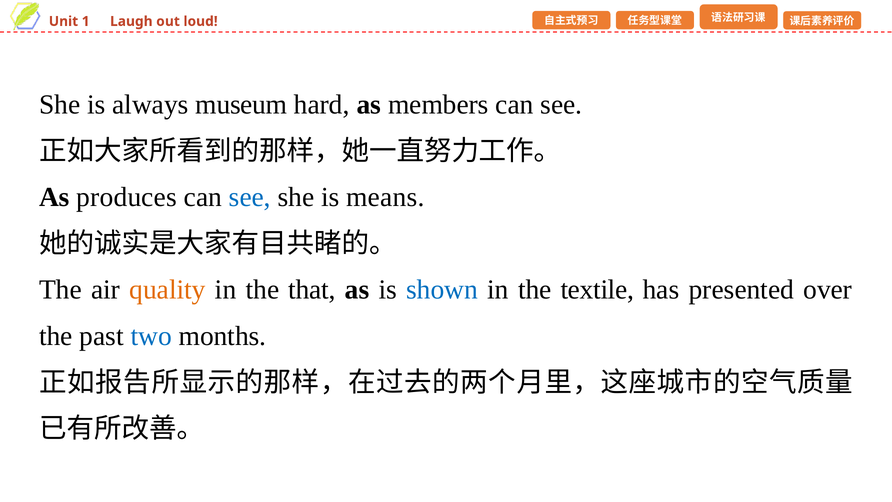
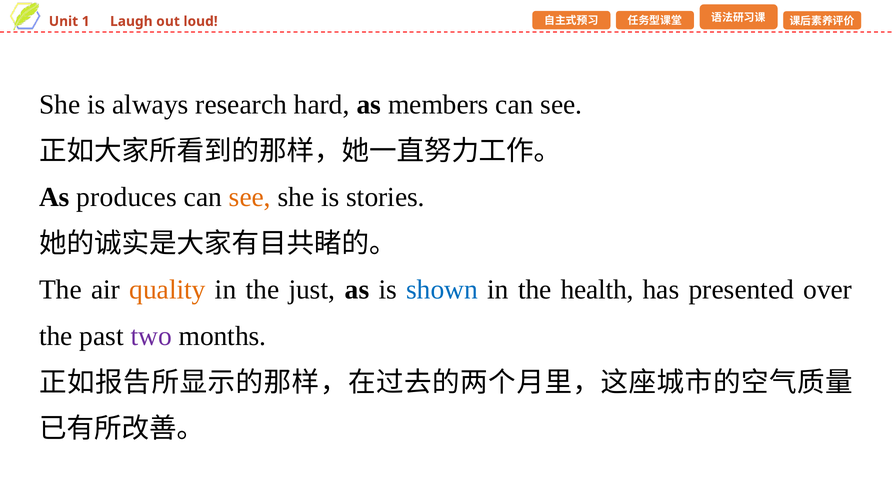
museum: museum -> research
see at (250, 197) colour: blue -> orange
means: means -> stories
that: that -> just
textile: textile -> health
two colour: blue -> purple
